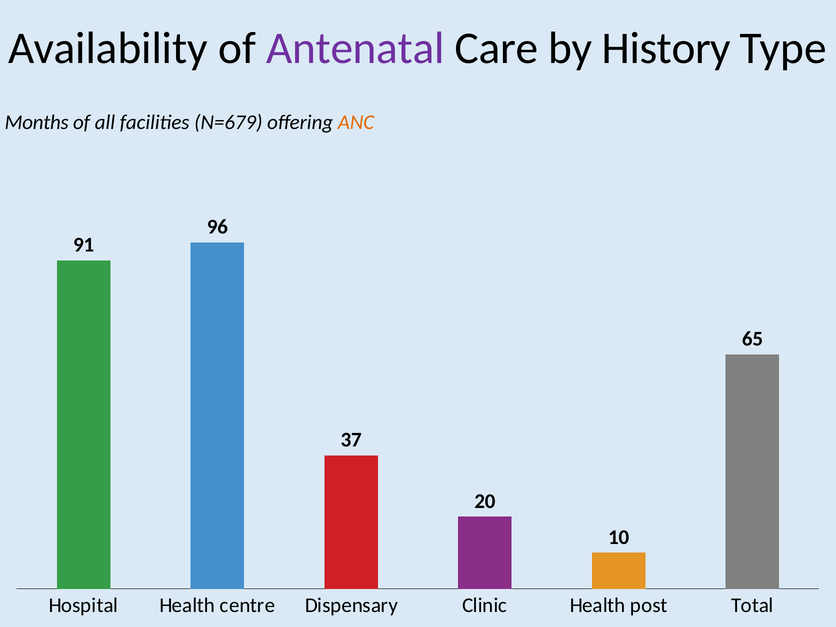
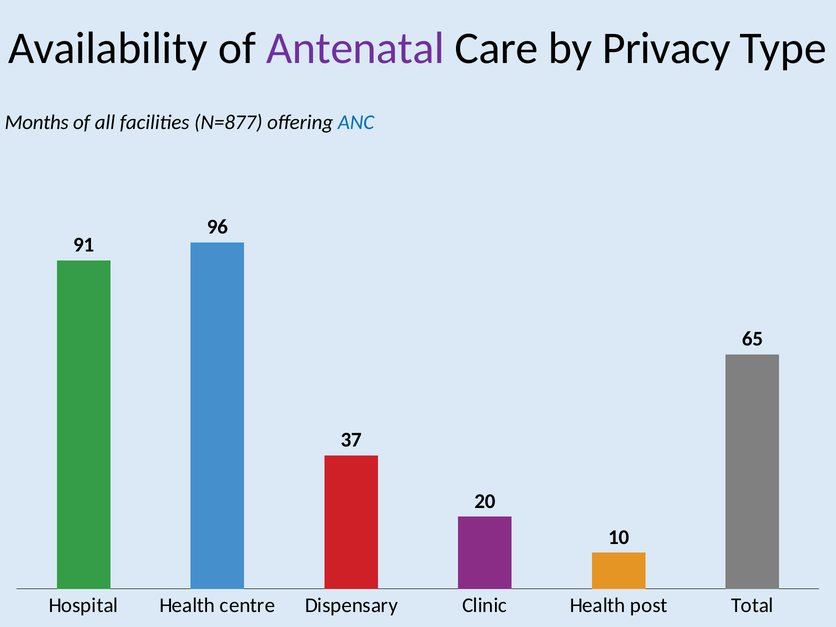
History: History -> Privacy
N=679: N=679 -> N=877
ANC colour: orange -> blue
